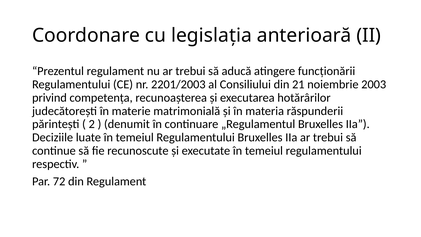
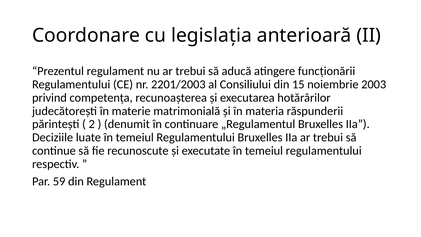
21: 21 -> 15
72: 72 -> 59
